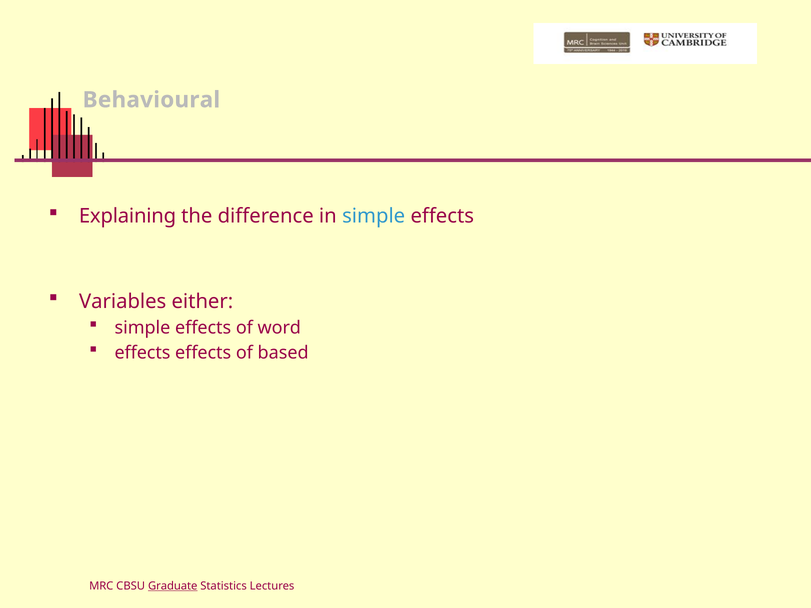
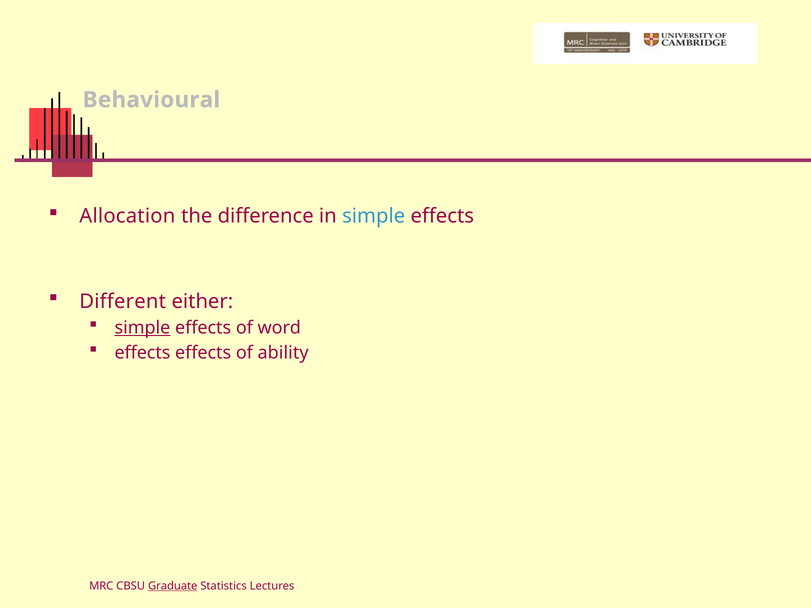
Explaining: Explaining -> Allocation
Variables: Variables -> Different
simple at (142, 328) underline: none -> present
based: based -> ability
